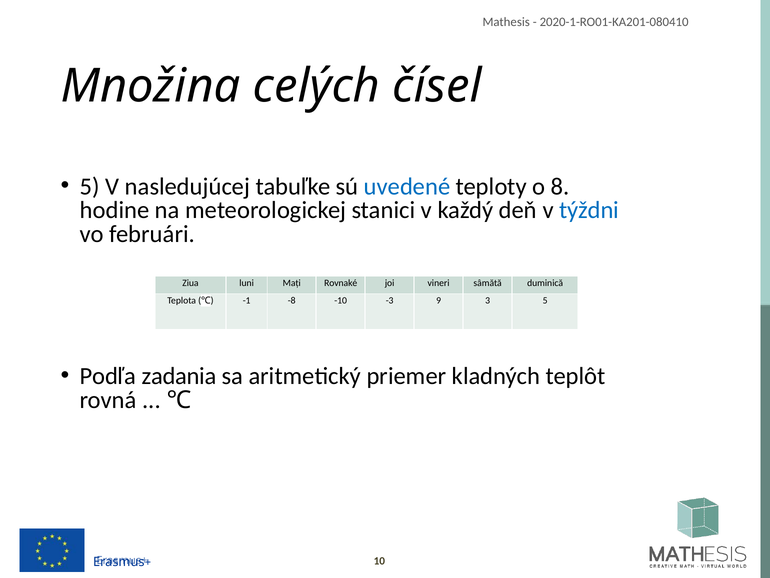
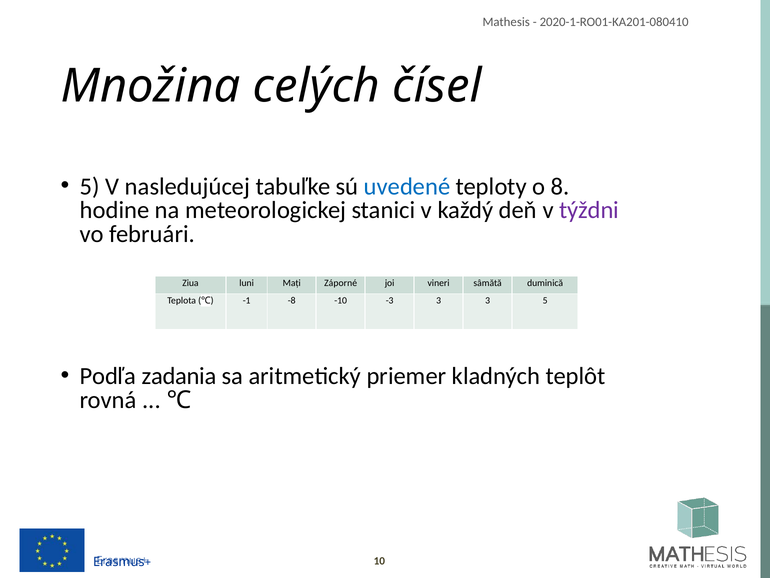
týždni colour: blue -> purple
Rovnaké: Rovnaké -> Záporné
-3 9: 9 -> 3
